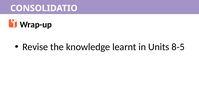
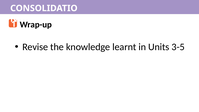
8-5: 8-5 -> 3-5
